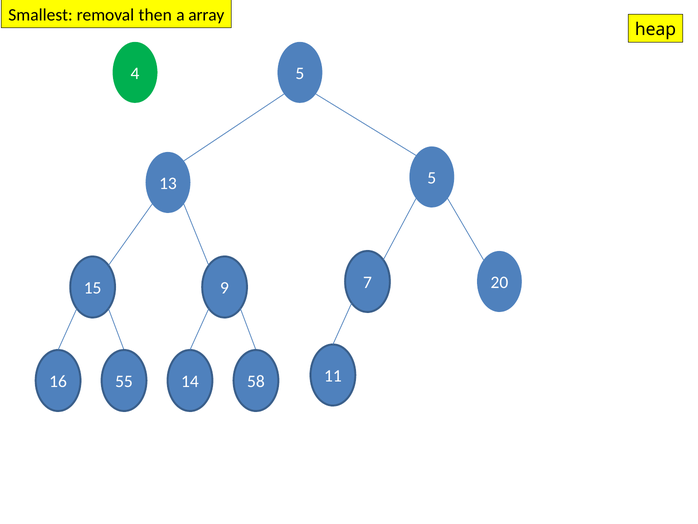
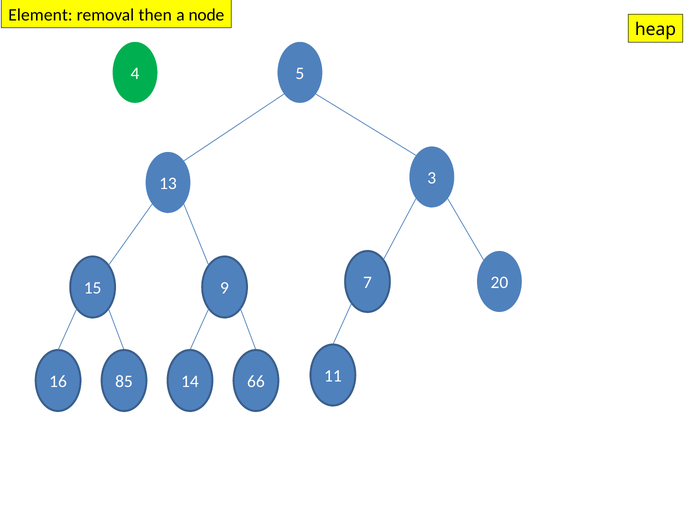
Smallest: Smallest -> Element
array: array -> node
13 5: 5 -> 3
55: 55 -> 85
58: 58 -> 66
